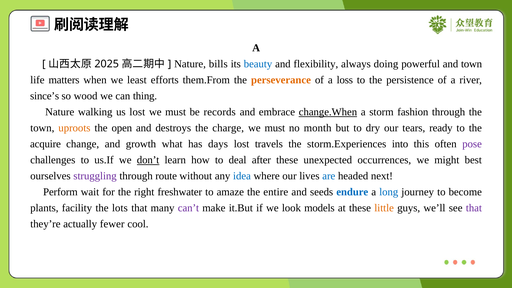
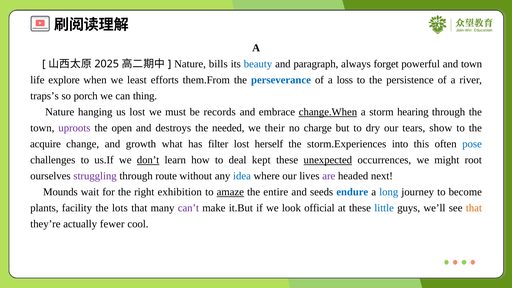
flexibility: flexibility -> paragraph
doing: doing -> forget
matters: matters -> explore
perseverance colour: orange -> blue
since’s: since’s -> traps’s
wood: wood -> porch
walking: walking -> hanging
fashion: fashion -> hearing
uproots colour: orange -> purple
charge: charge -> needed
must at (275, 128): must -> their
month: month -> charge
ready: ready -> show
days: days -> filter
travels: travels -> herself
pose colour: purple -> blue
after: after -> kept
unexpected underline: none -> present
best: best -> root
are colour: blue -> purple
Perform: Perform -> Mounds
freshwater: freshwater -> exhibition
amaze underline: none -> present
models: models -> official
little colour: orange -> blue
that at (474, 208) colour: purple -> orange
